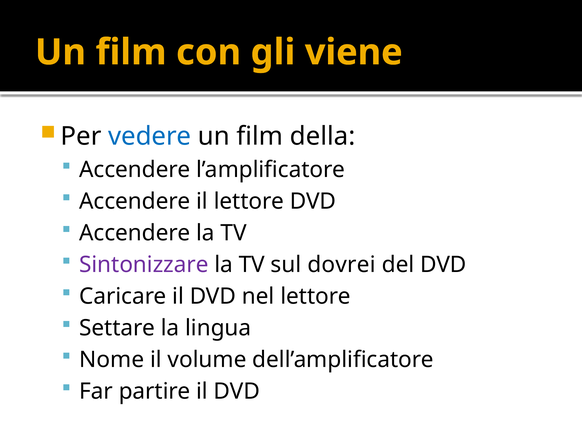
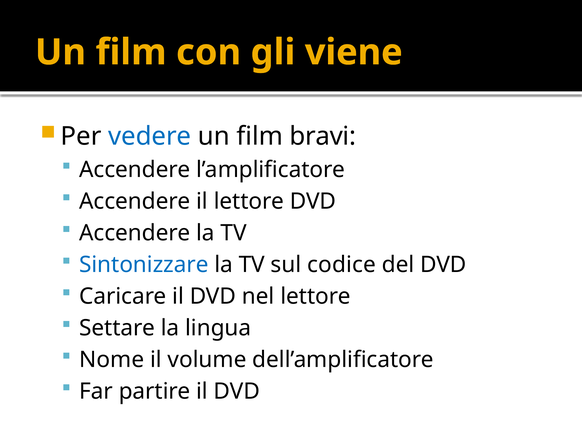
della: della -> bravi
Sintonizzare colour: purple -> blue
dovrei: dovrei -> codice
